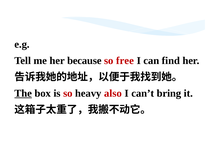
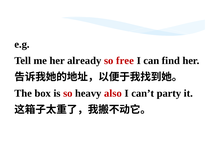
because: because -> already
The underline: present -> none
bring: bring -> party
